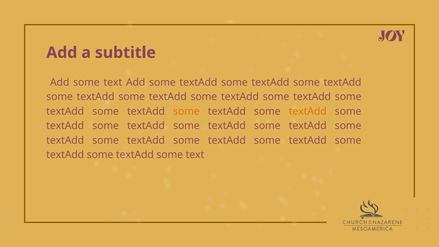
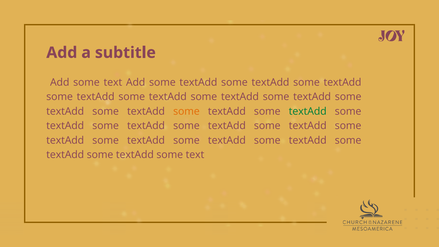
textAdd at (308, 111) colour: orange -> green
